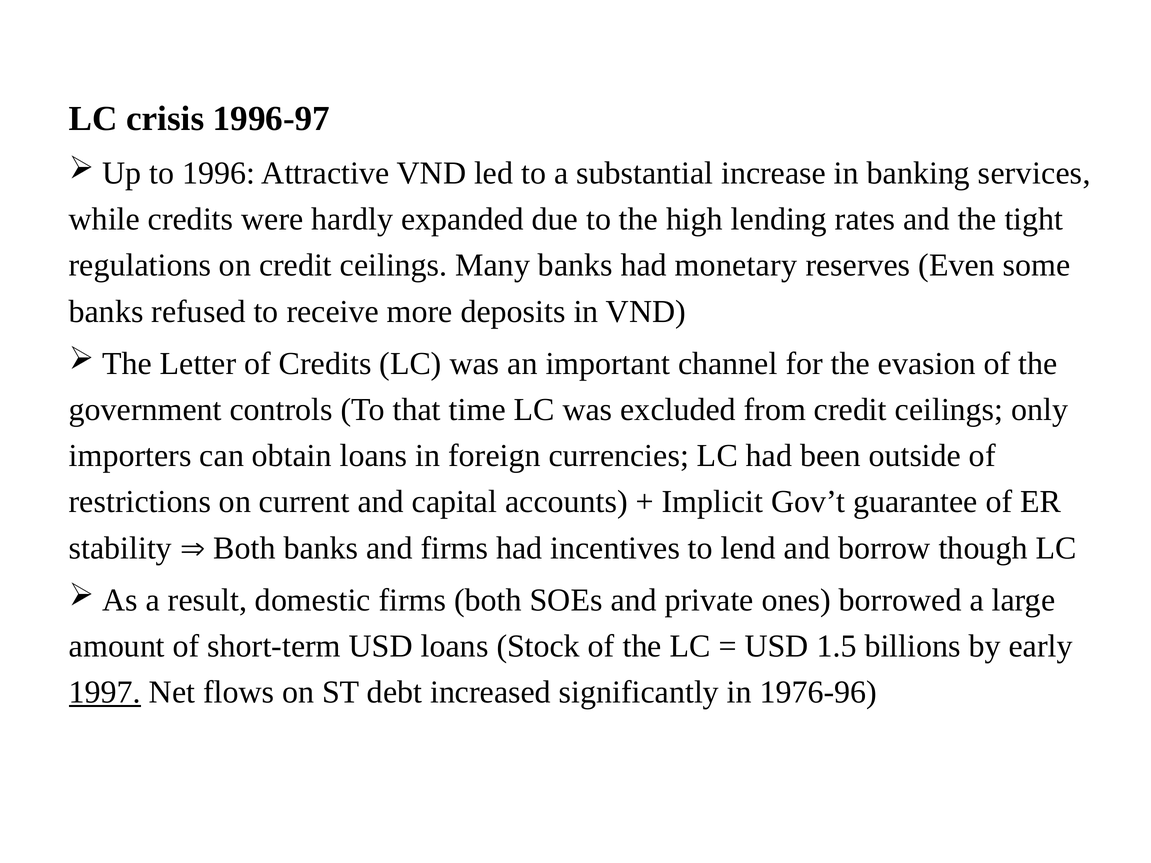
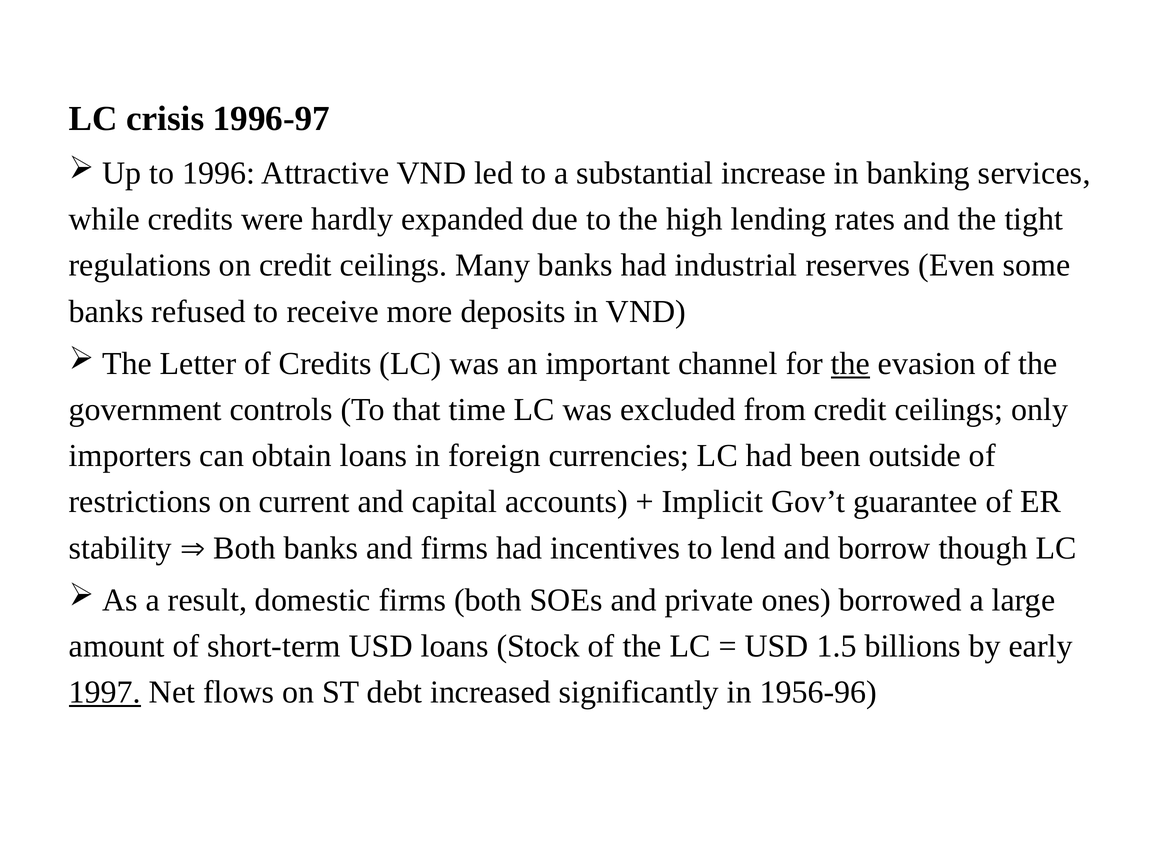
monetary: monetary -> industrial
the at (850, 364) underline: none -> present
1976-96: 1976-96 -> 1956-96
